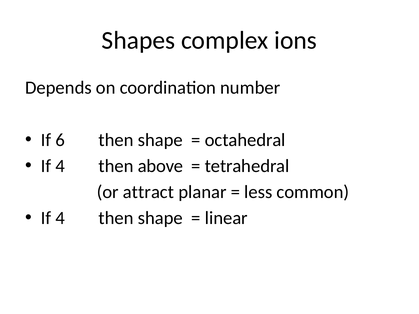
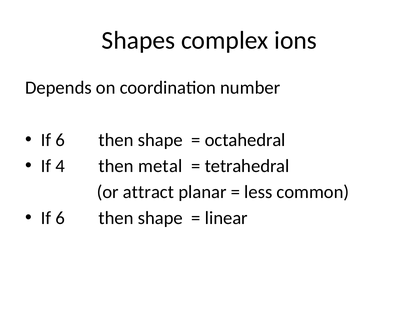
above: above -> metal
4 at (60, 218): 4 -> 6
